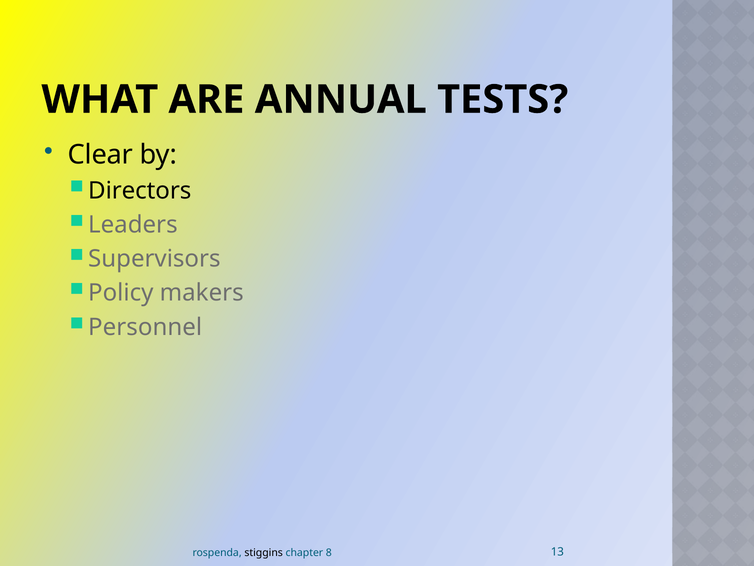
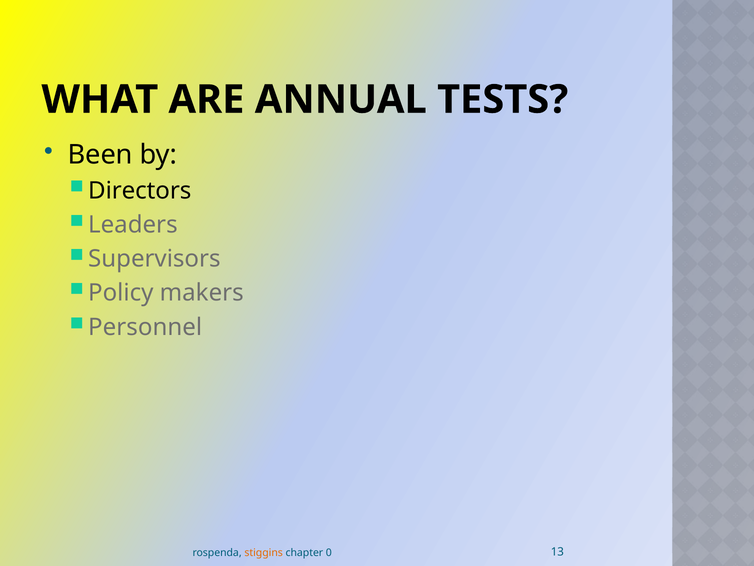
Clear: Clear -> Been
stiggins colour: black -> orange
8: 8 -> 0
